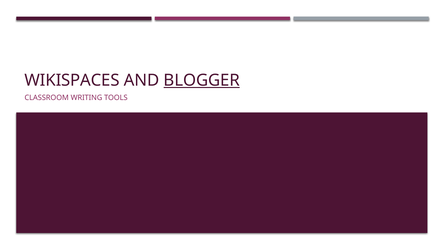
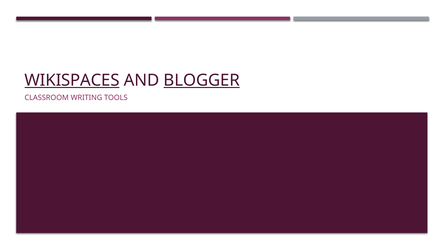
WIKISPACES underline: none -> present
